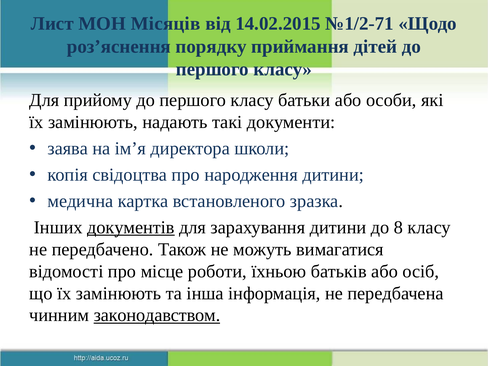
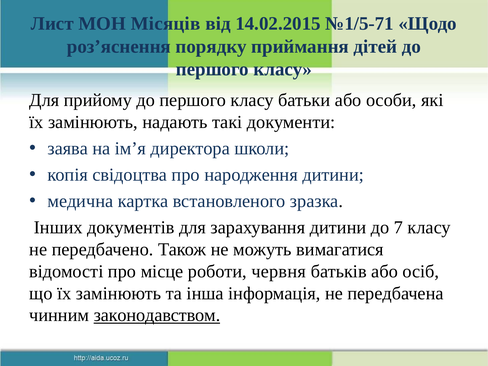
№1/2-71: №1/2-71 -> №1/5-71
документів underline: present -> none
8: 8 -> 7
їхньою: їхньою -> червня
